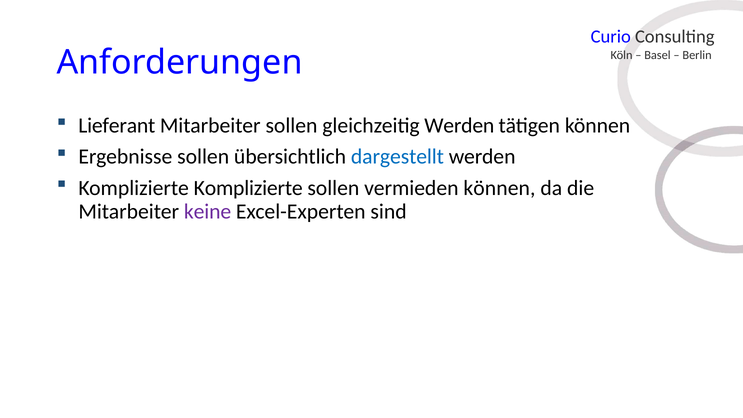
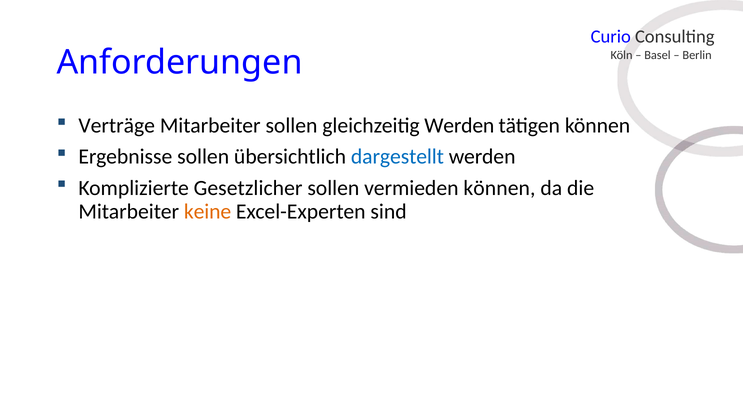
Lieferant: Lieferant -> Verträge
Komplizierte Komplizierte: Komplizierte -> Gesetzlicher
keine colour: purple -> orange
